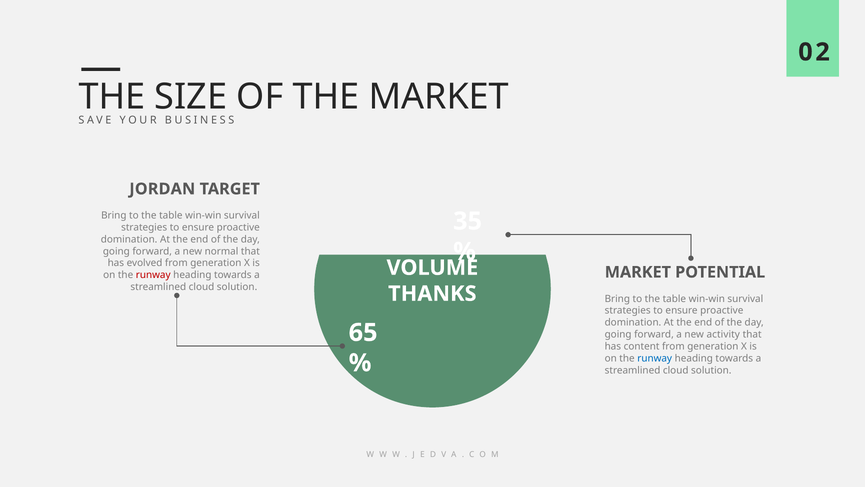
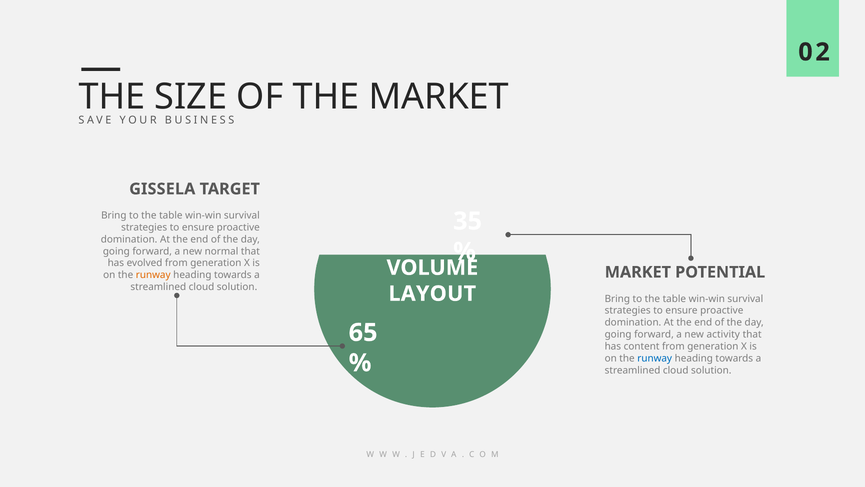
JORDAN: JORDAN -> GISSELA
runway at (153, 275) colour: red -> orange
THANKS: THANKS -> LAYOUT
